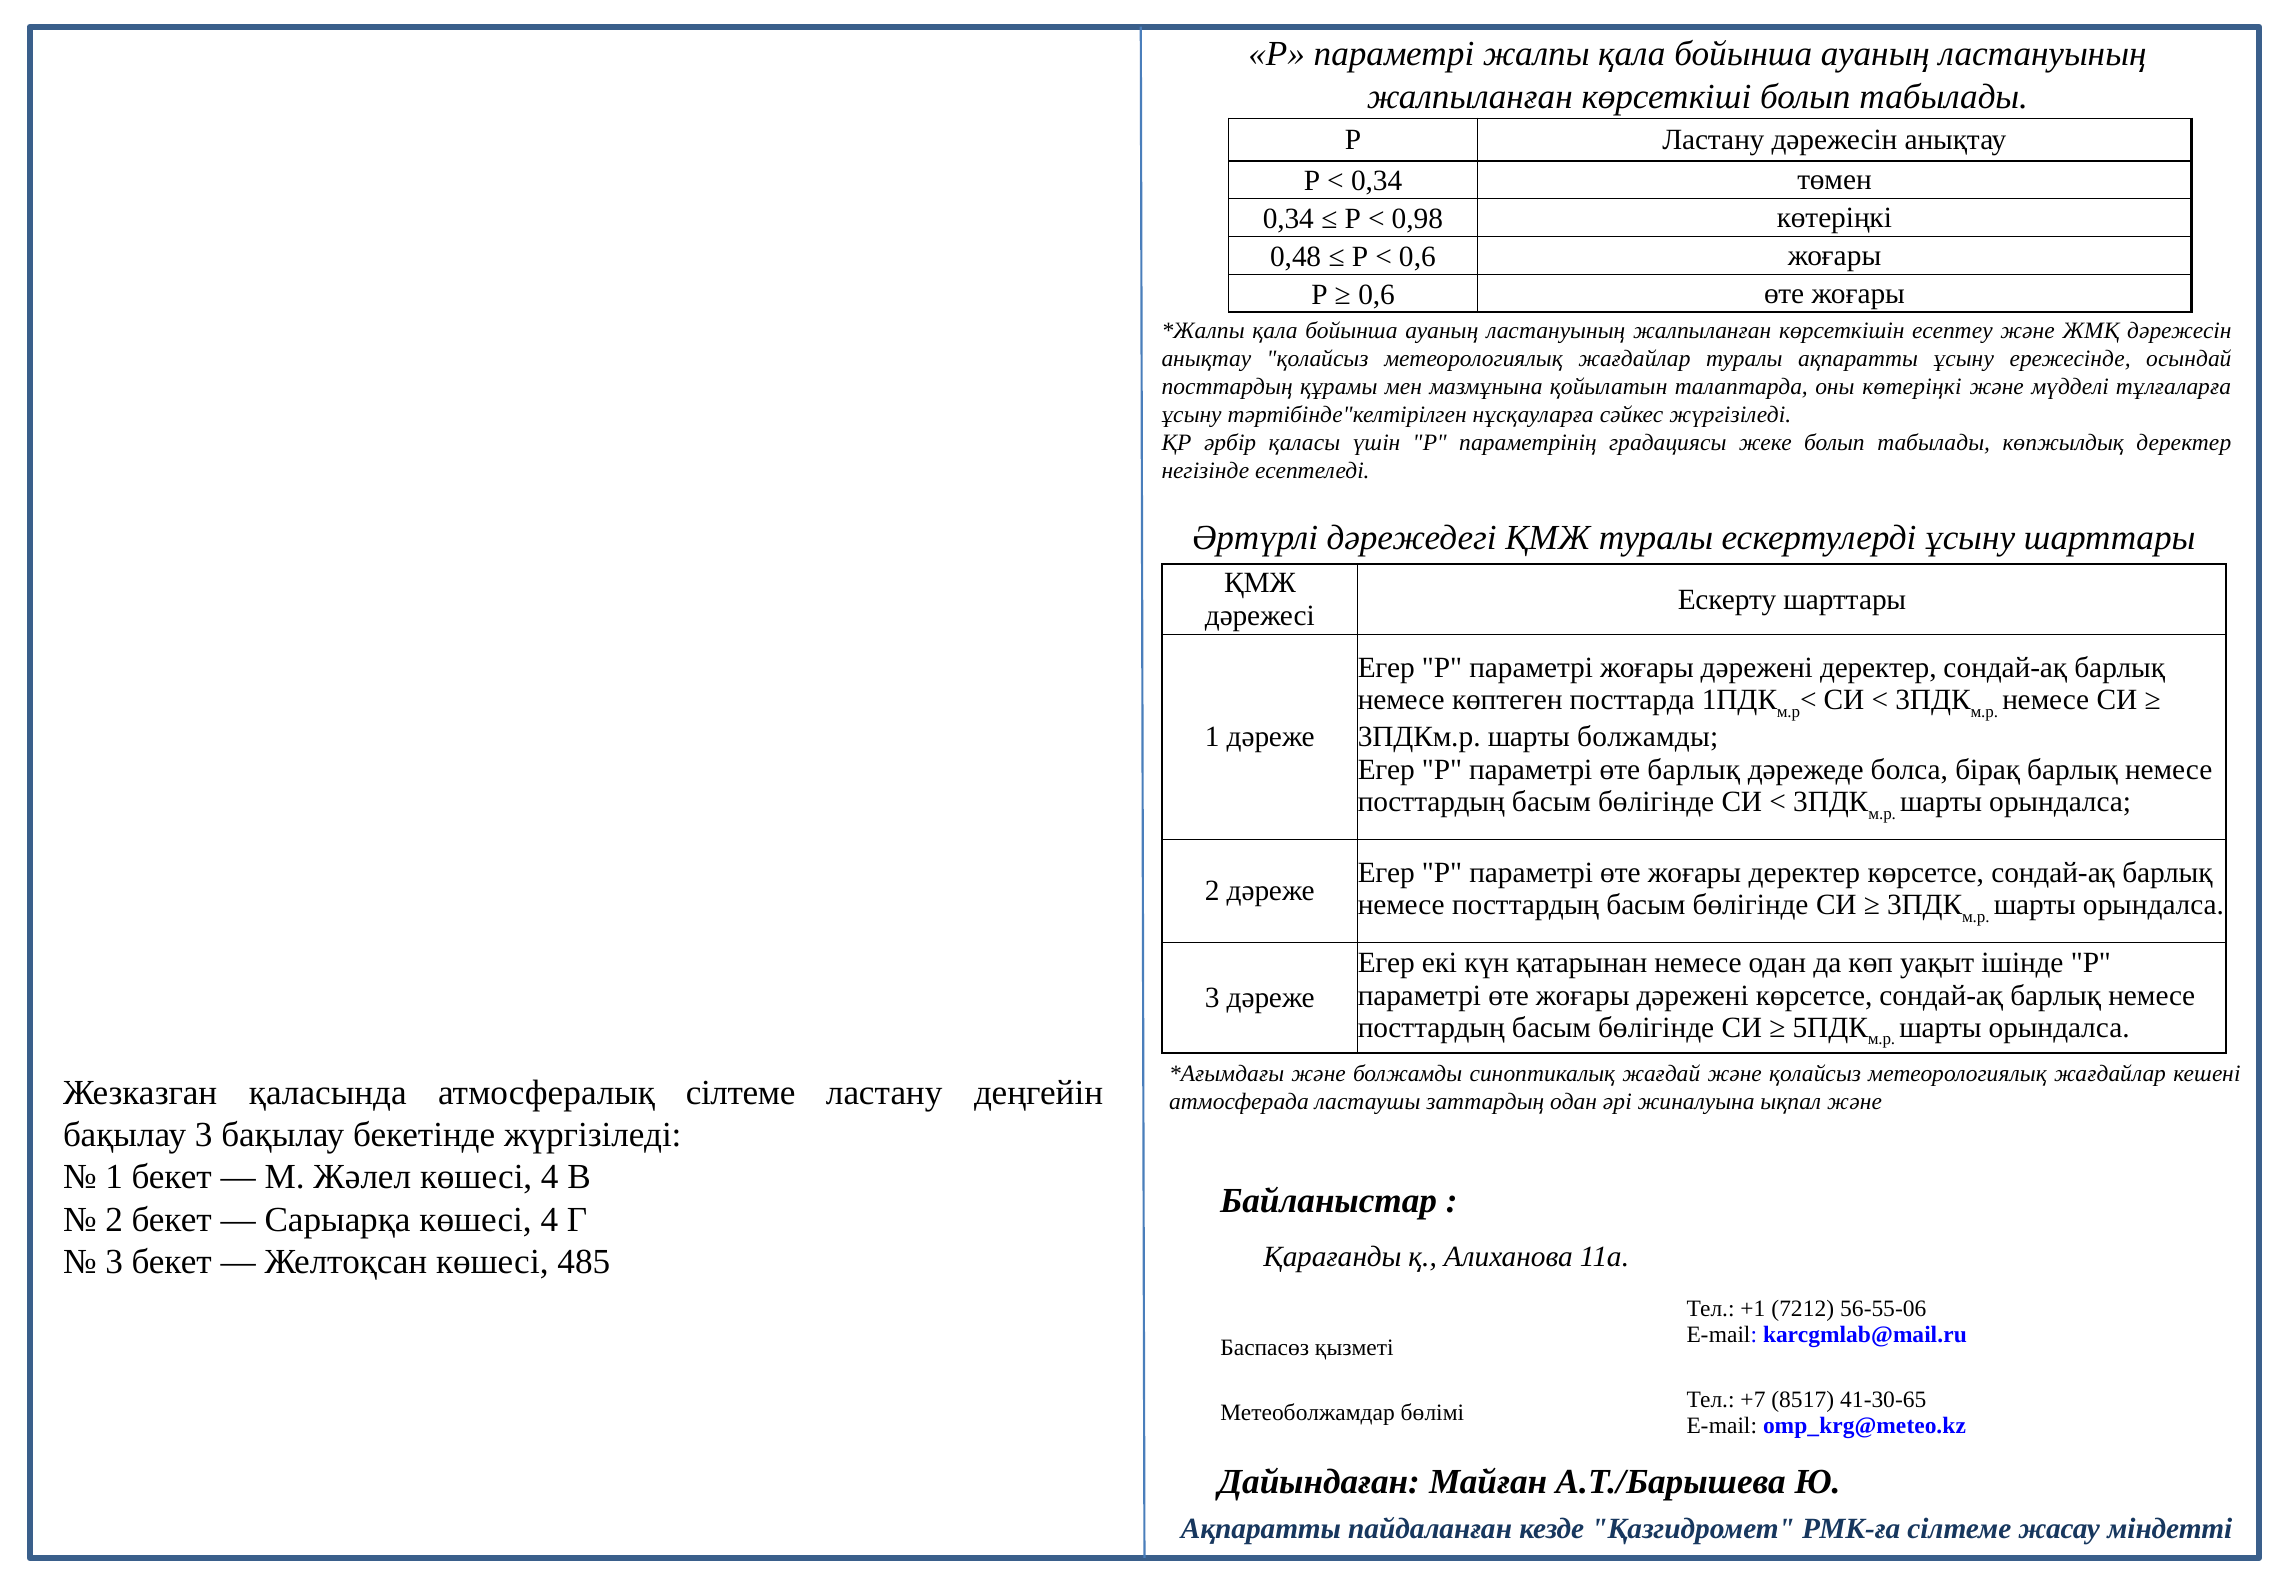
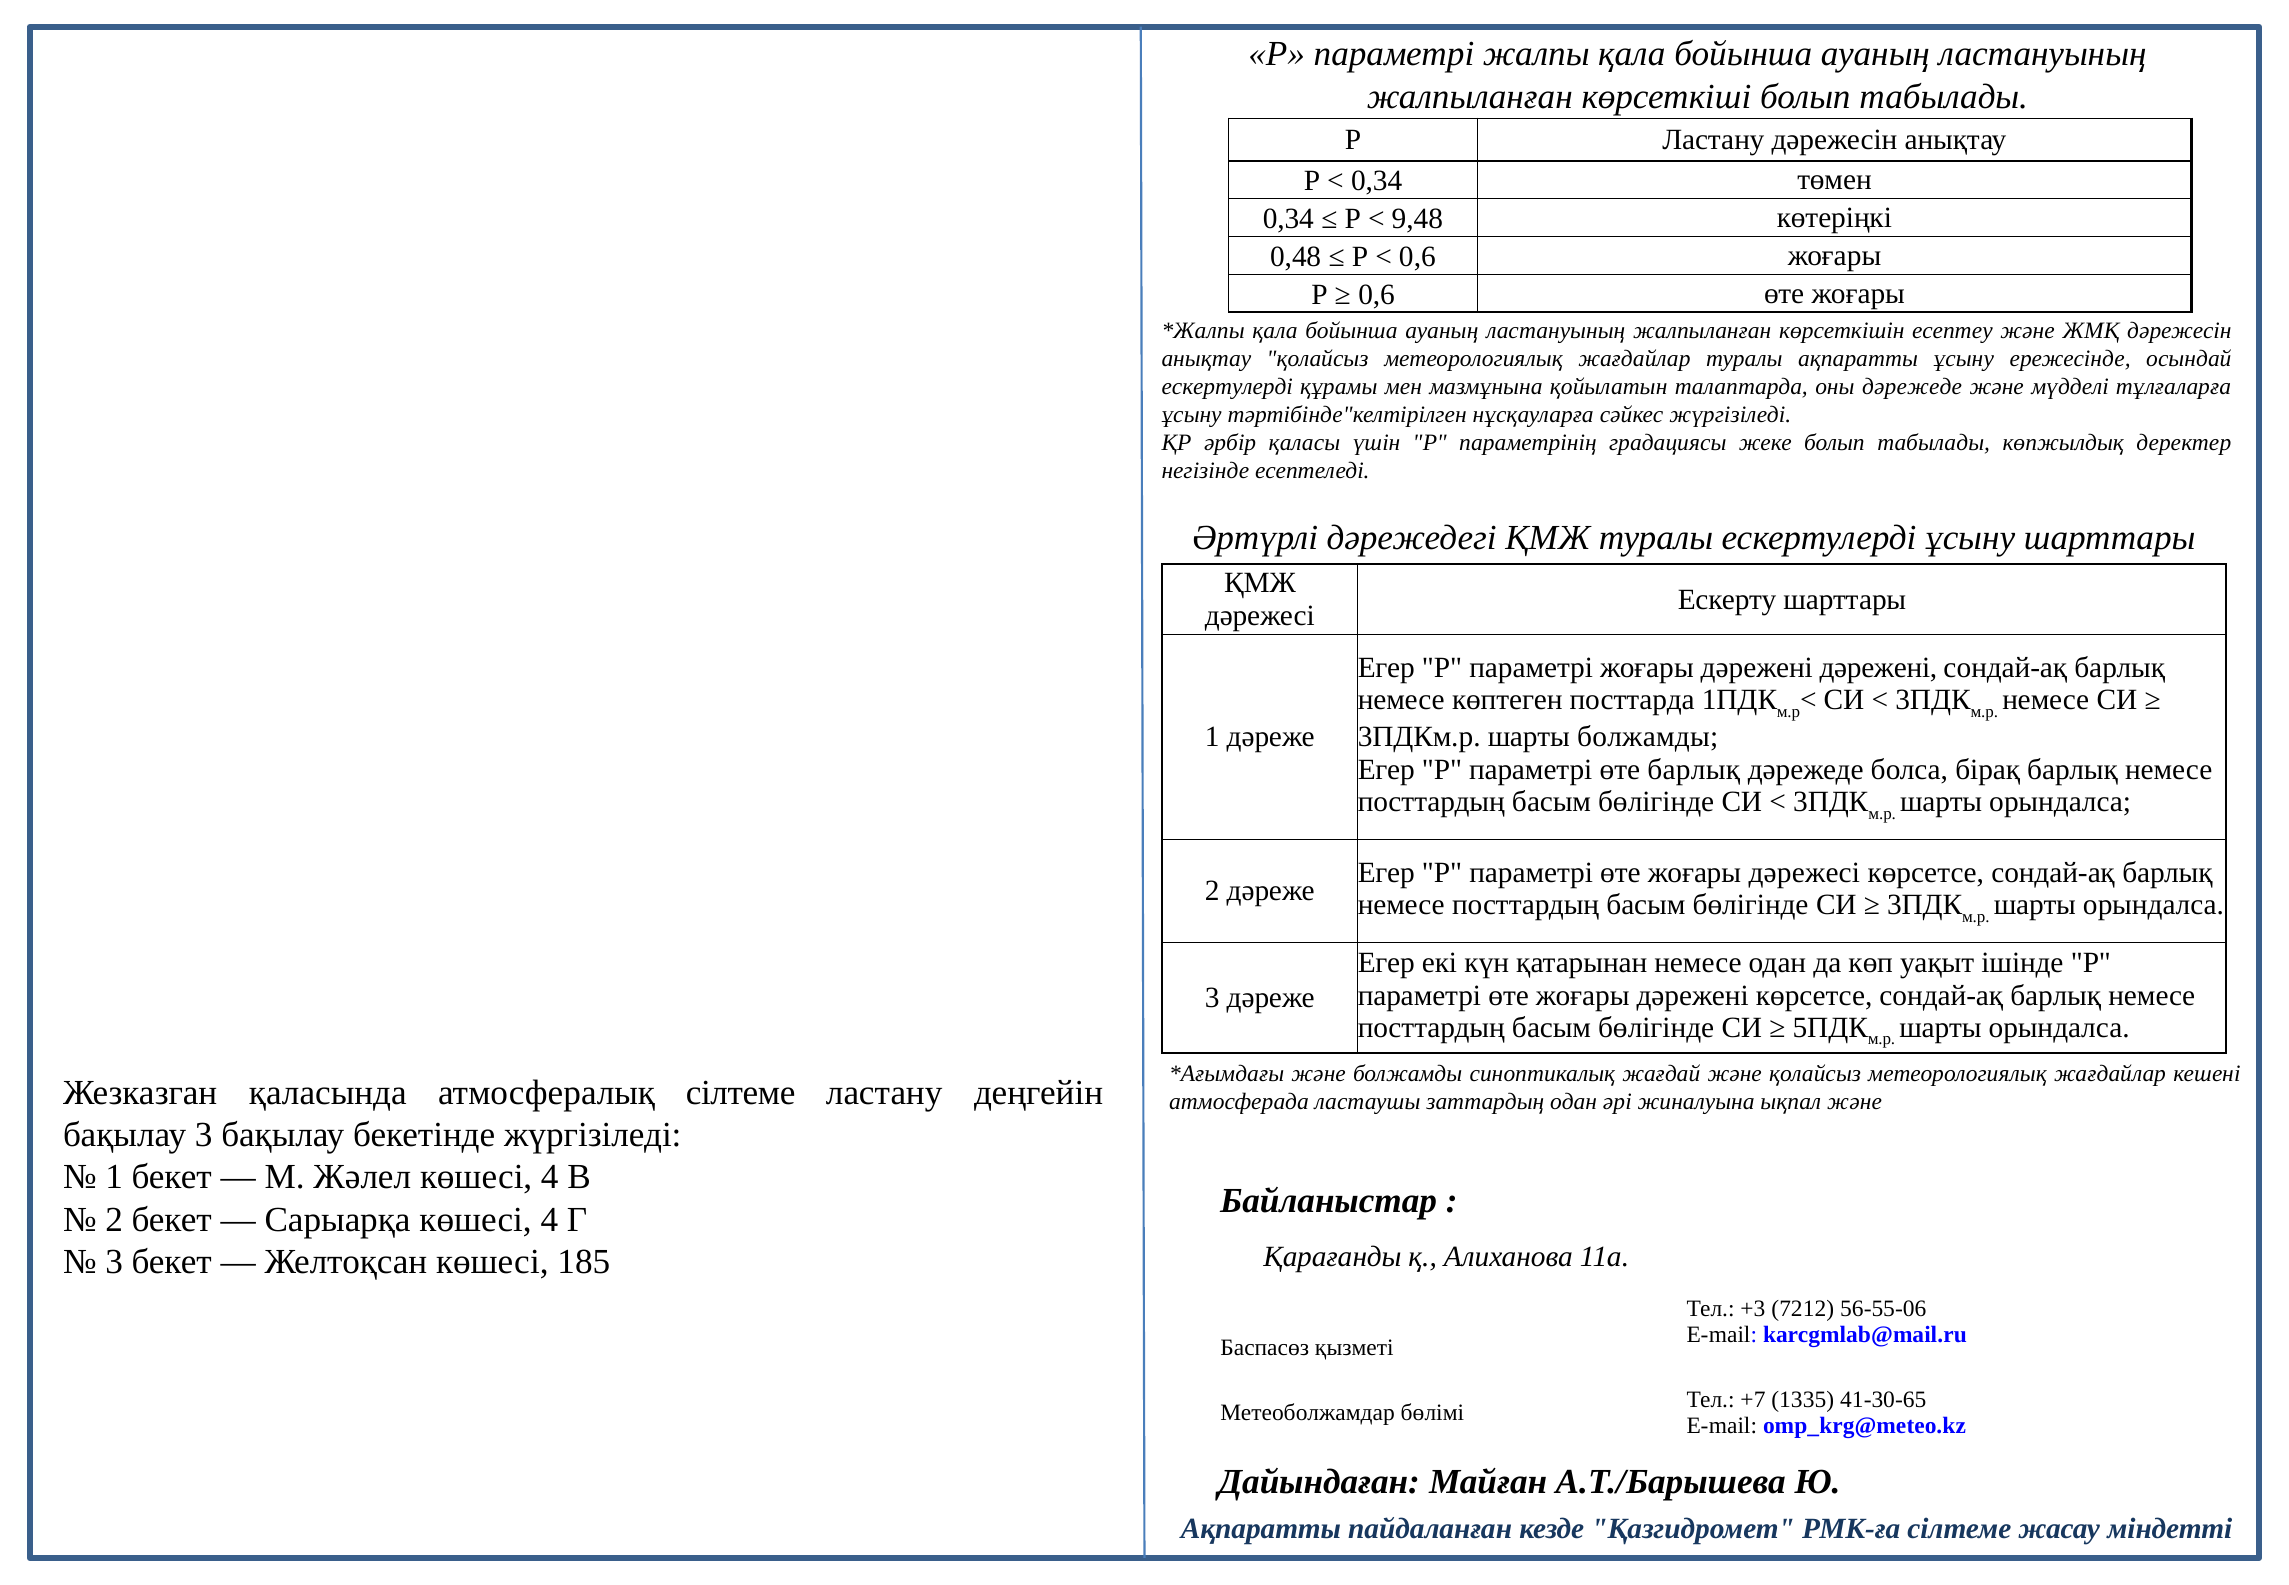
0,98: 0,98 -> 9,48
посттардың at (1227, 387): посттардың -> ескертулерді
оны көтеріңкі: көтеріңкі -> дәрежеде
дәрежені деректер: деректер -> дәрежені
жоғары деректер: деректер -> дәрежесі
485: 485 -> 185
+1: +1 -> +3
8517: 8517 -> 1335
